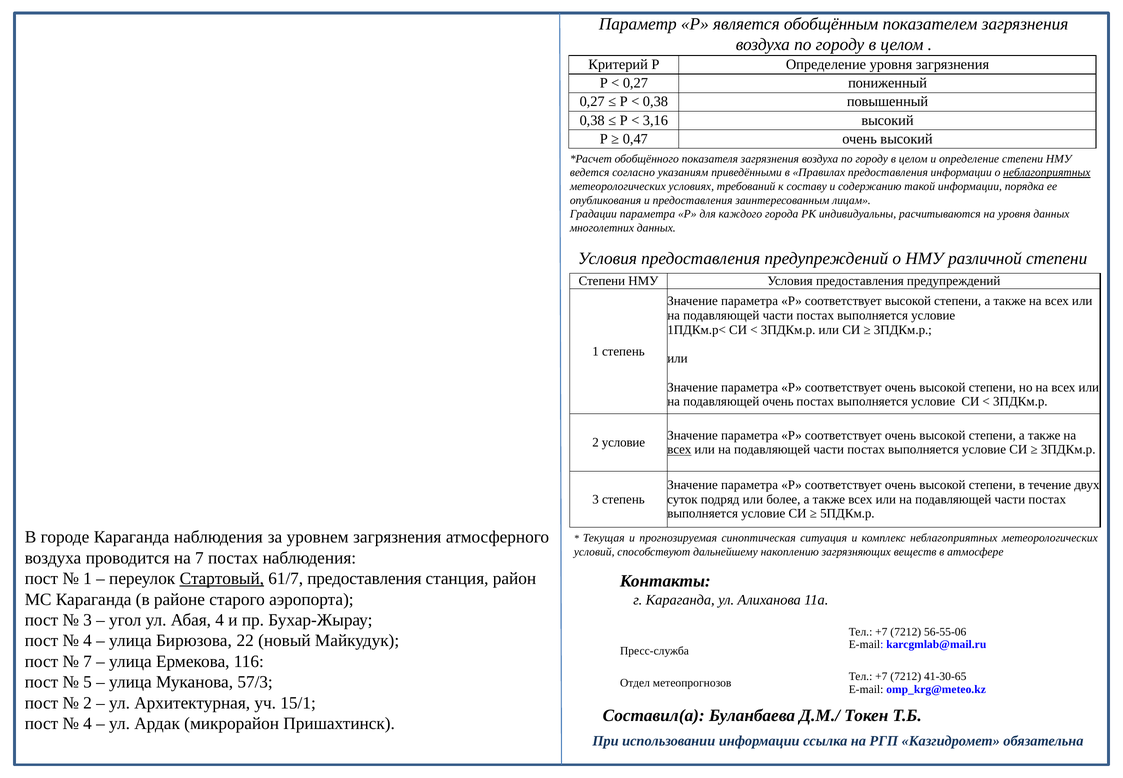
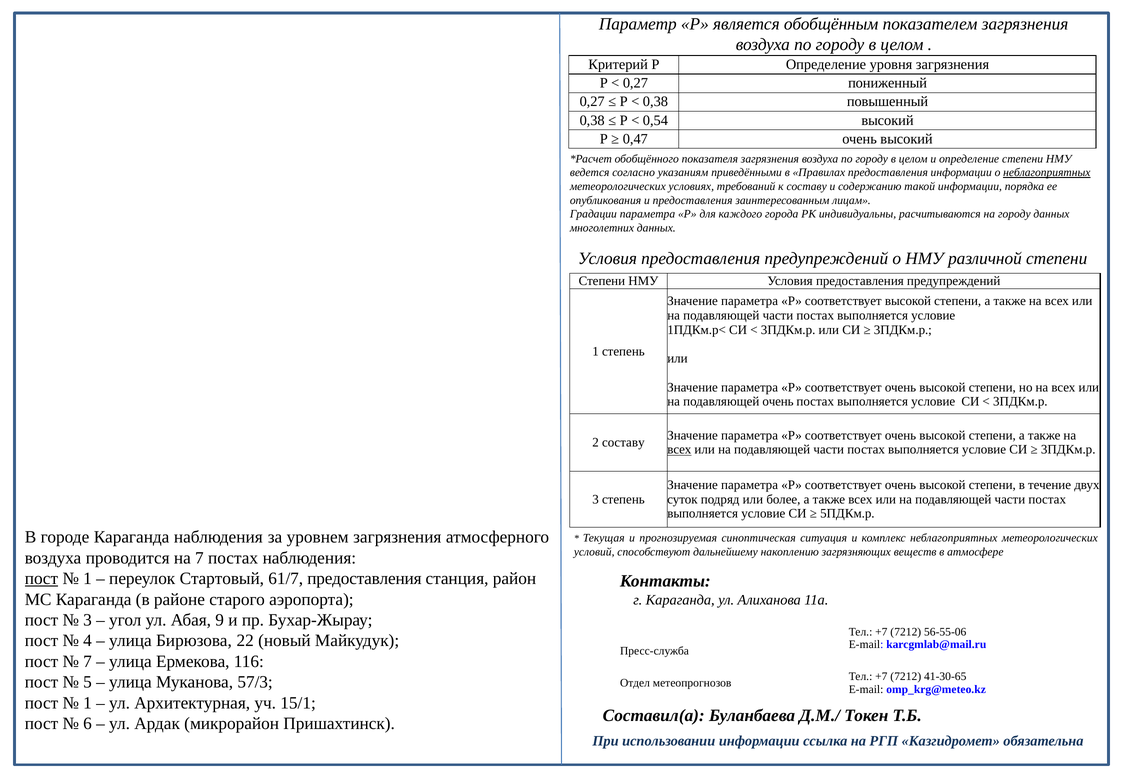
3,16: 3,16 -> 0,54
на уровня: уровня -> городу
2 условие: условие -> составу
пост at (41, 578) underline: none -> present
Стартовый underline: present -> none
Абая 4: 4 -> 9
2 at (88, 703): 2 -> 1
4 at (88, 723): 4 -> 6
